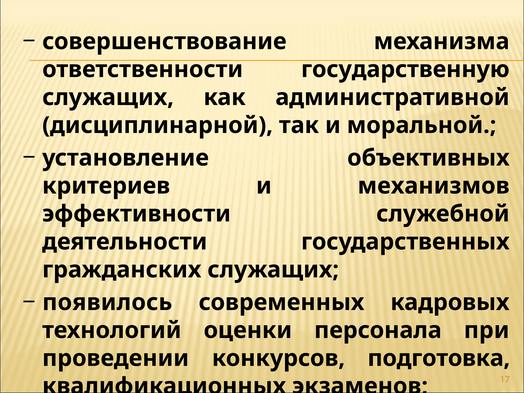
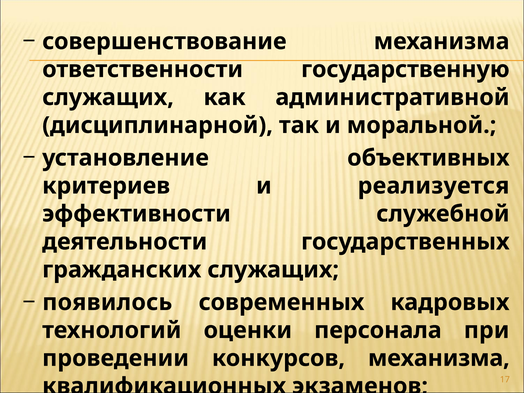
механизмов: механизмов -> реализуется
конкурсов подготовка: подготовка -> механизма
